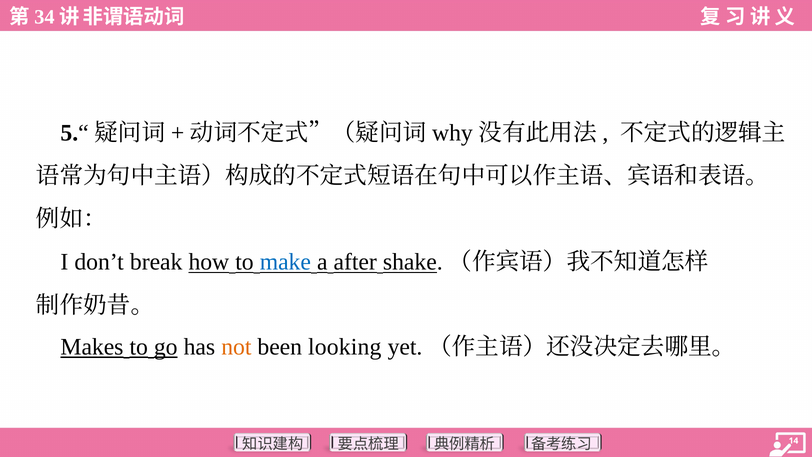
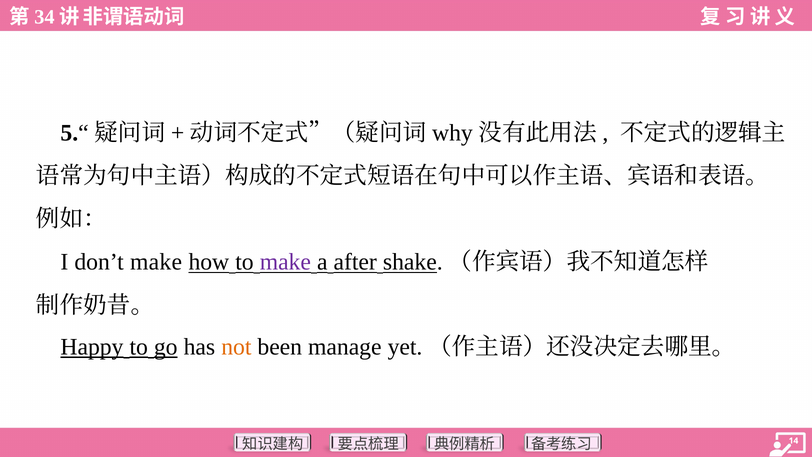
don’t break: break -> make
make at (285, 262) colour: blue -> purple
Makes: Makes -> Happy
looking: looking -> manage
